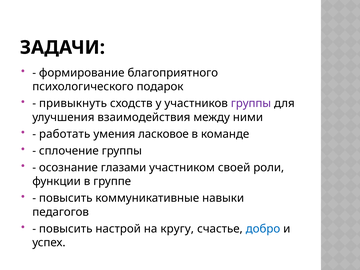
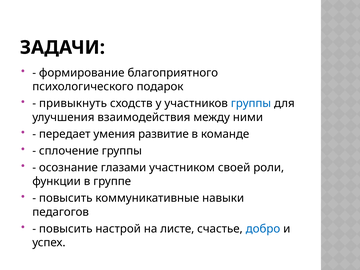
группы at (251, 103) colour: purple -> blue
работать: работать -> передает
ласковое: ласковое -> развитие
кругу: кругу -> листе
